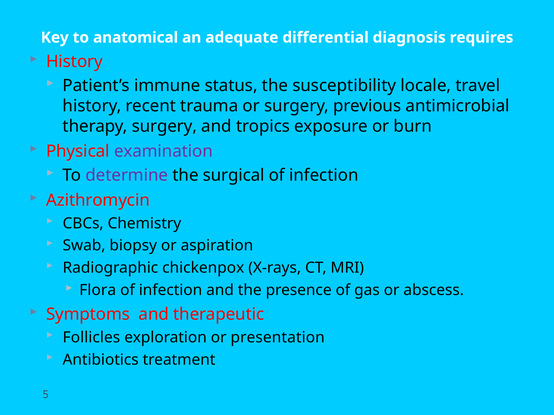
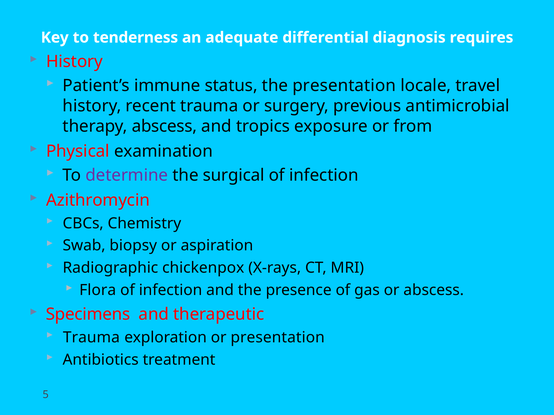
anatomical: anatomical -> tenderness
the susceptibility: susceptibility -> presentation
therapy surgery: surgery -> abscess
burn: burn -> from
examination colour: purple -> black
Symptoms: Symptoms -> Specimens
Follicles at (91, 338): Follicles -> Trauma
